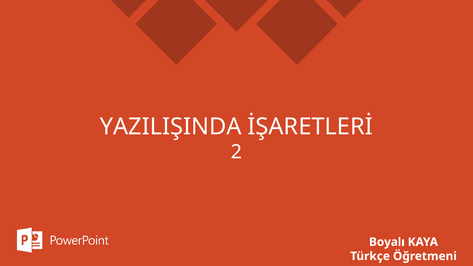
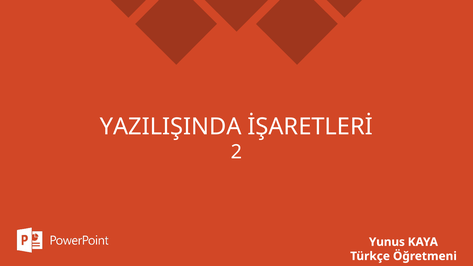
Boyalı: Boyalı -> Yunus
